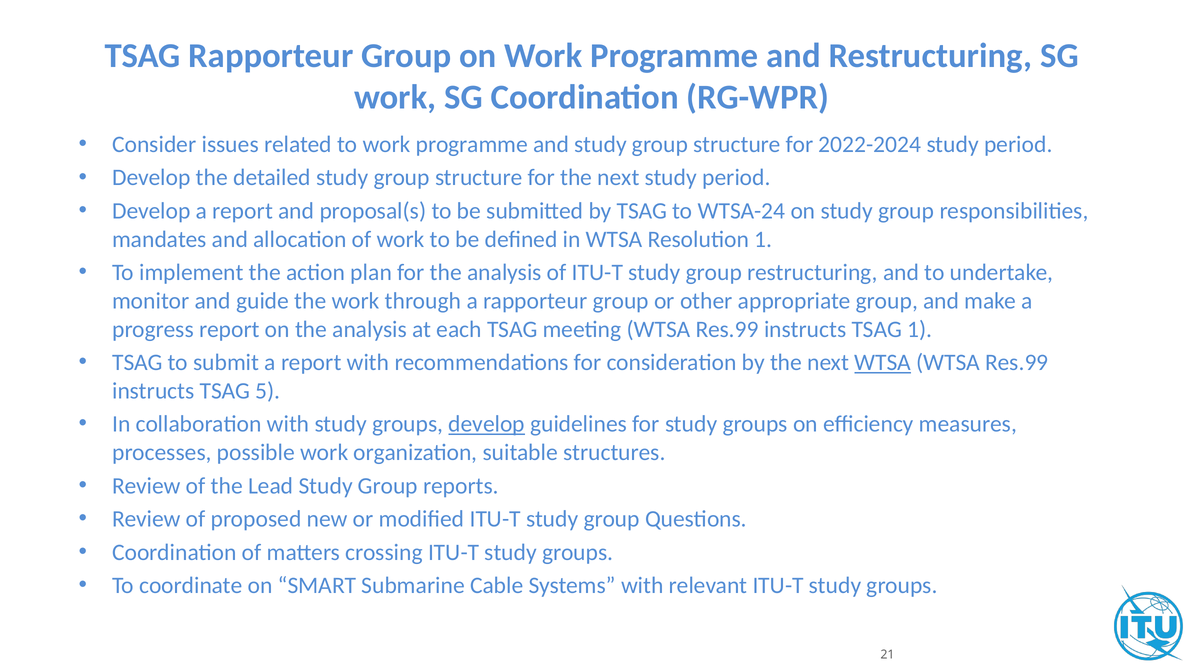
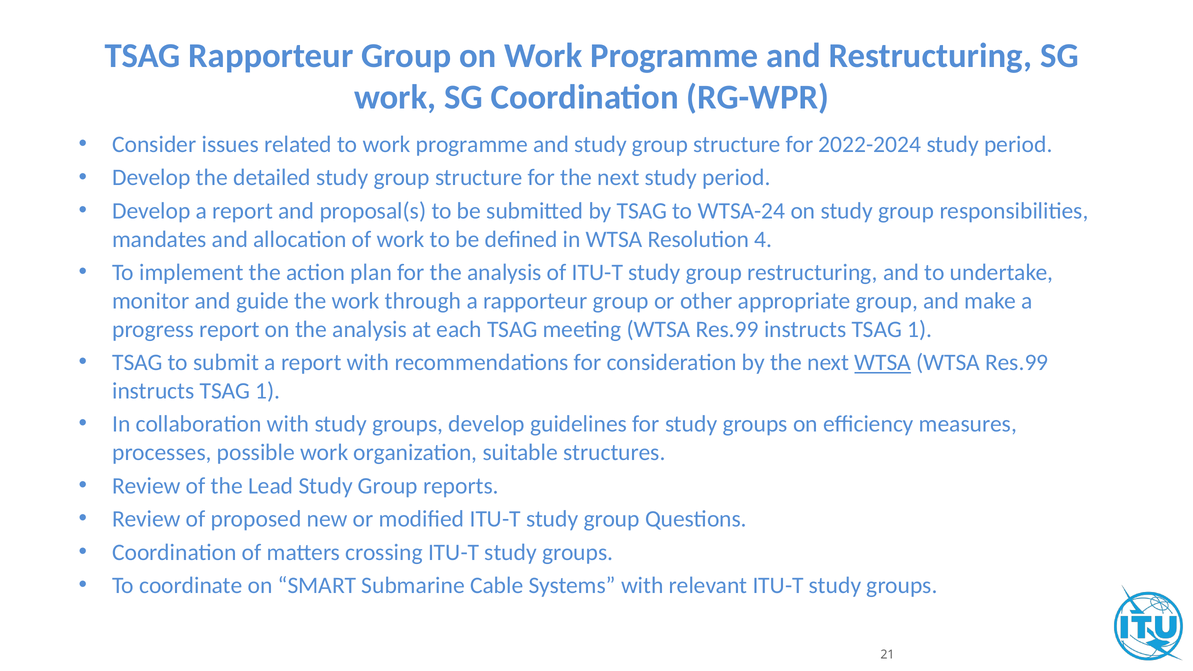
Resolution 1: 1 -> 4
5 at (268, 391): 5 -> 1
develop at (487, 424) underline: present -> none
